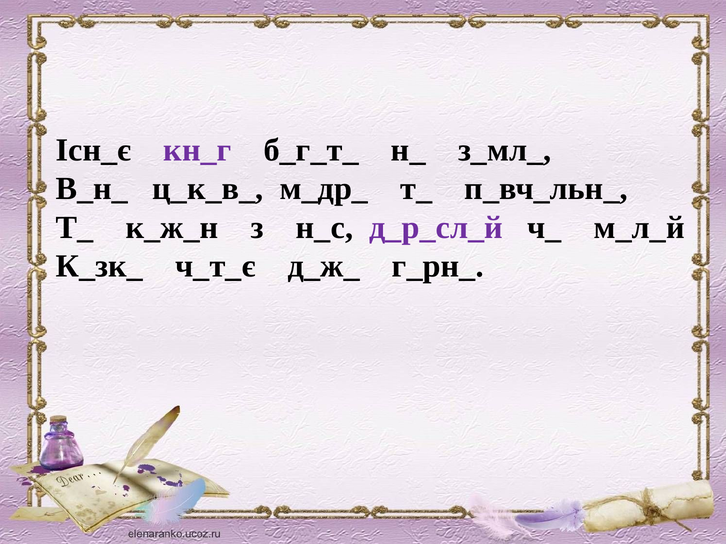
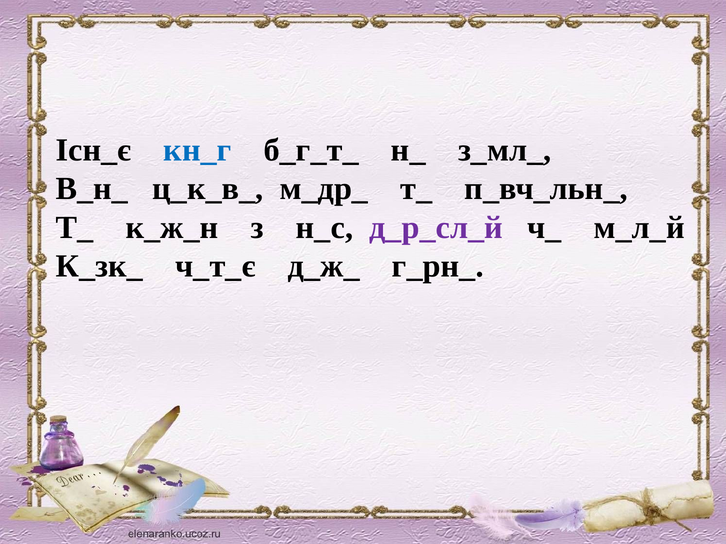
кн_г colour: purple -> blue
